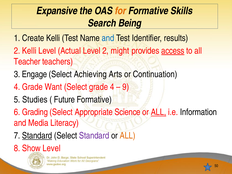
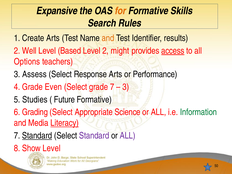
Being: Being -> Rules
Create Kelli: Kelli -> Arts
and at (108, 38) colour: blue -> orange
2 Kelli: Kelli -> Well
Actual: Actual -> Based
Teacher: Teacher -> Options
Engage: Engage -> Assess
Achieving: Achieving -> Response
Continuation: Continuation -> Performance
Want: Want -> Even
grade 4: 4 -> 7
9 at (126, 87): 9 -> 3
ALL at (158, 112) underline: present -> none
Information colour: black -> green
Literacy underline: none -> present
ALL at (128, 136) colour: orange -> purple
